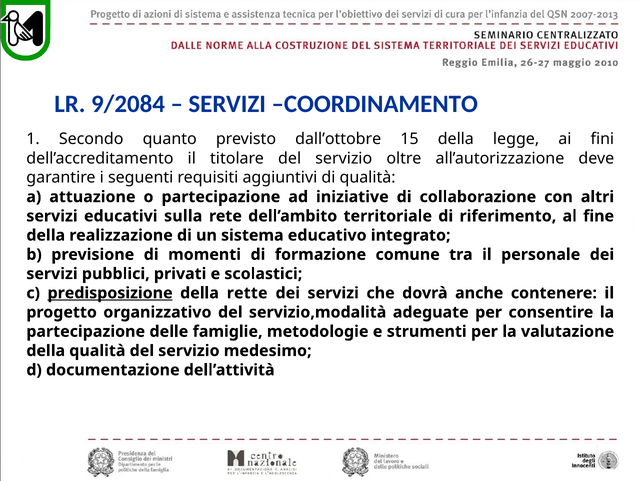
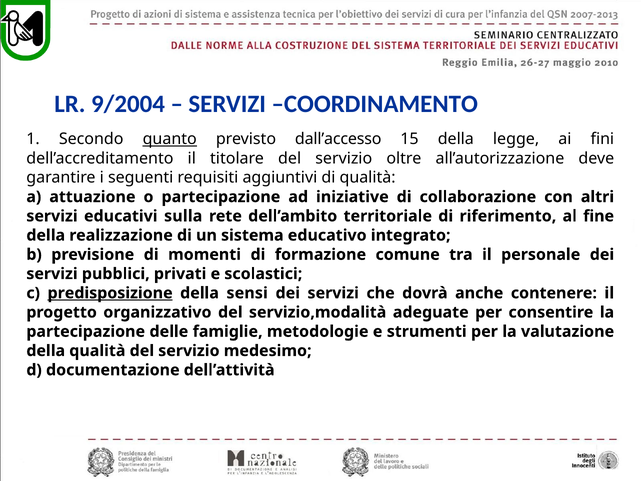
9/2084: 9/2084 -> 9/2004
quanto underline: none -> present
dall’ottobre: dall’ottobre -> dall’accesso
rette: rette -> sensi
